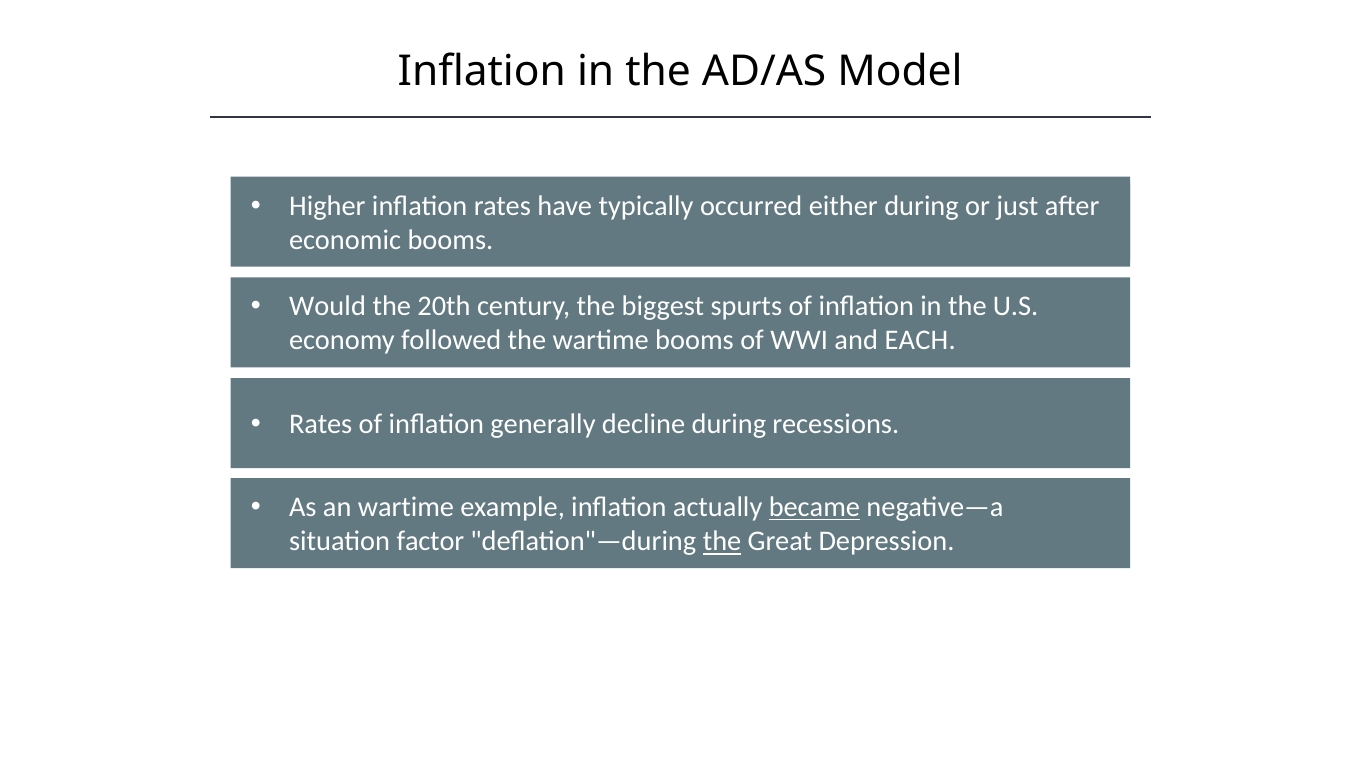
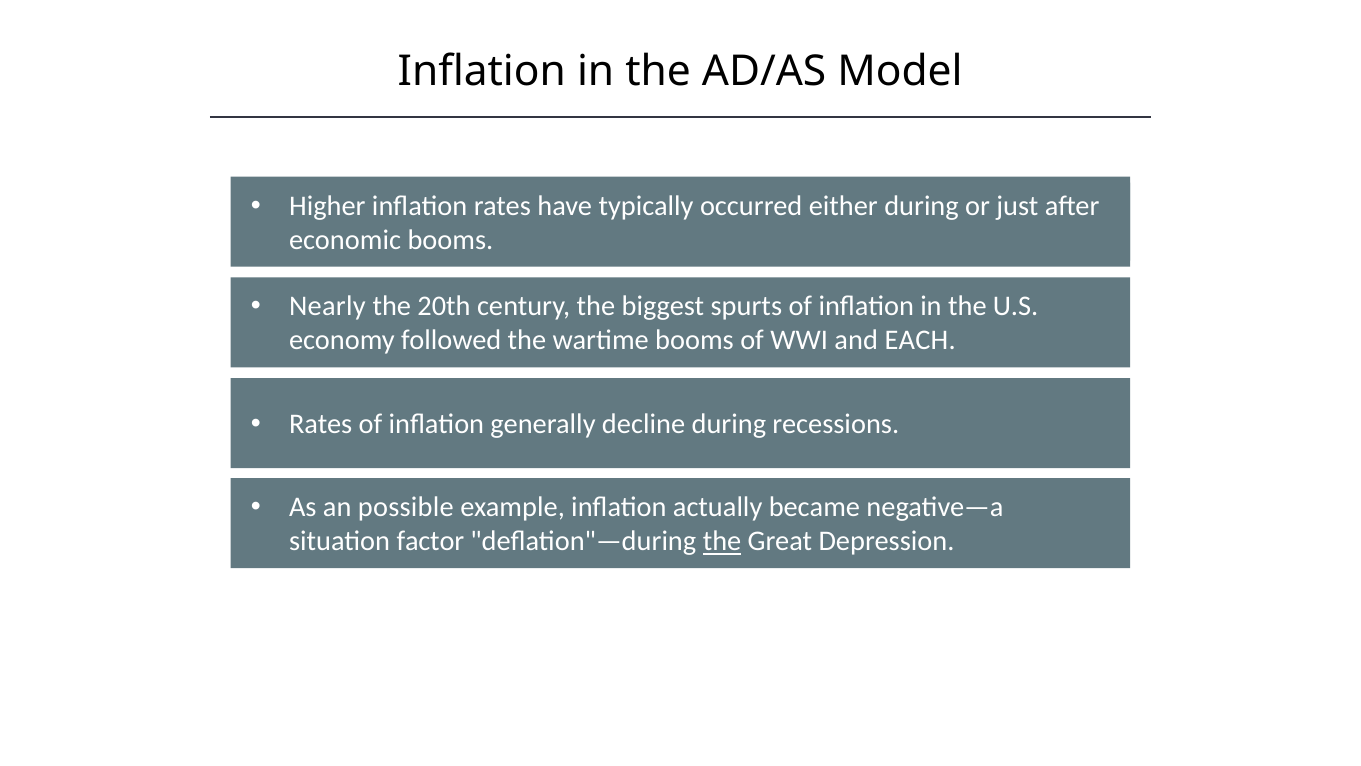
Would: Would -> Nearly
an wartime: wartime -> possible
became underline: present -> none
